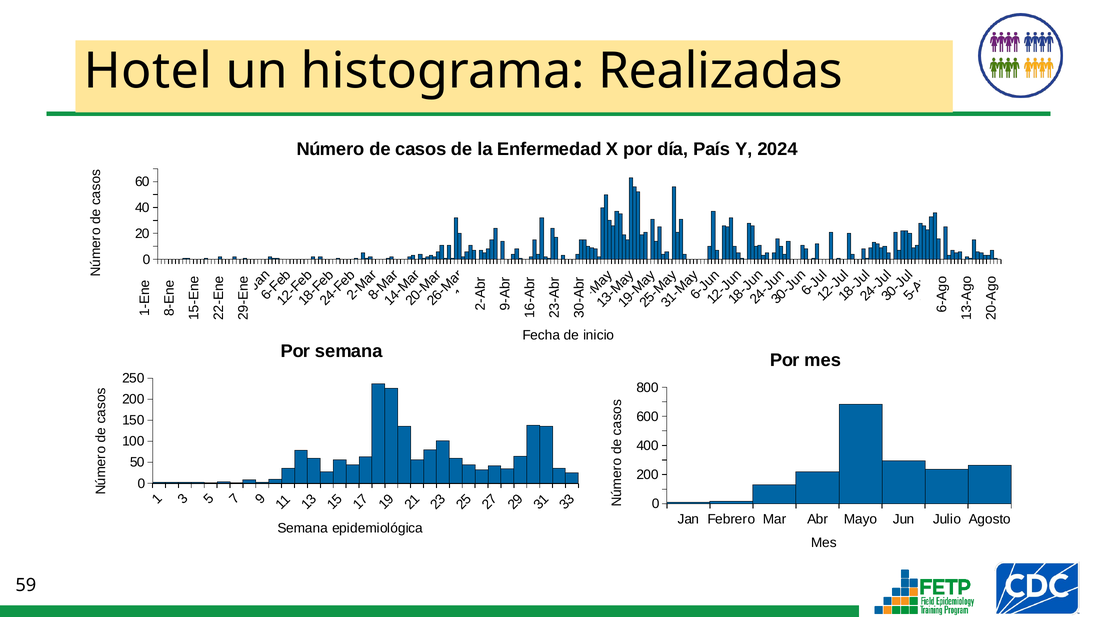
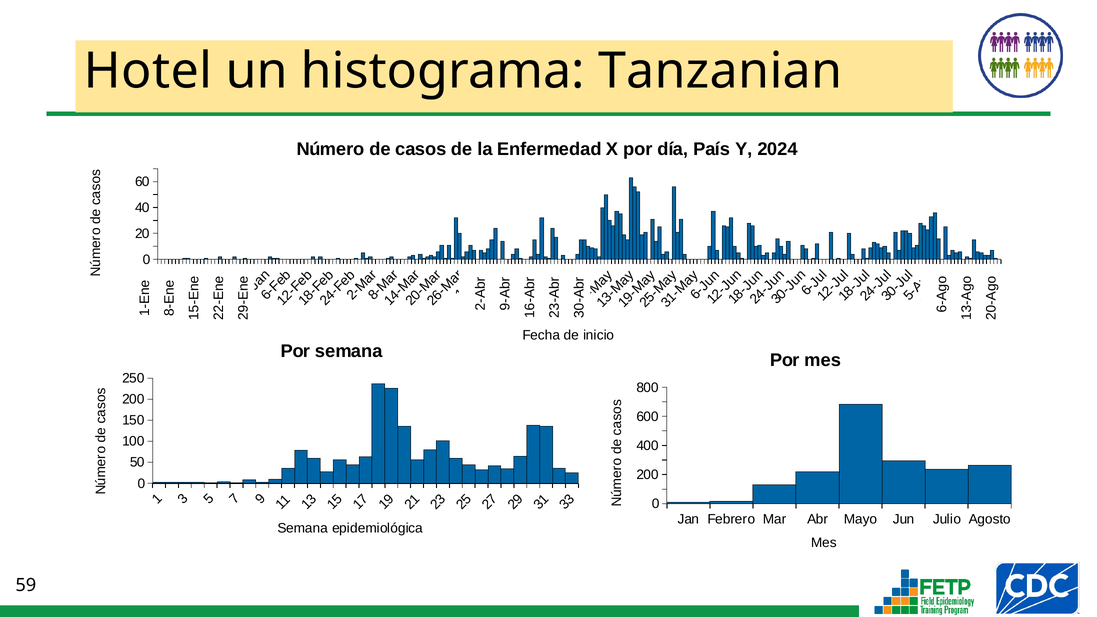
Realizadas: Realizadas -> Tanzanian
